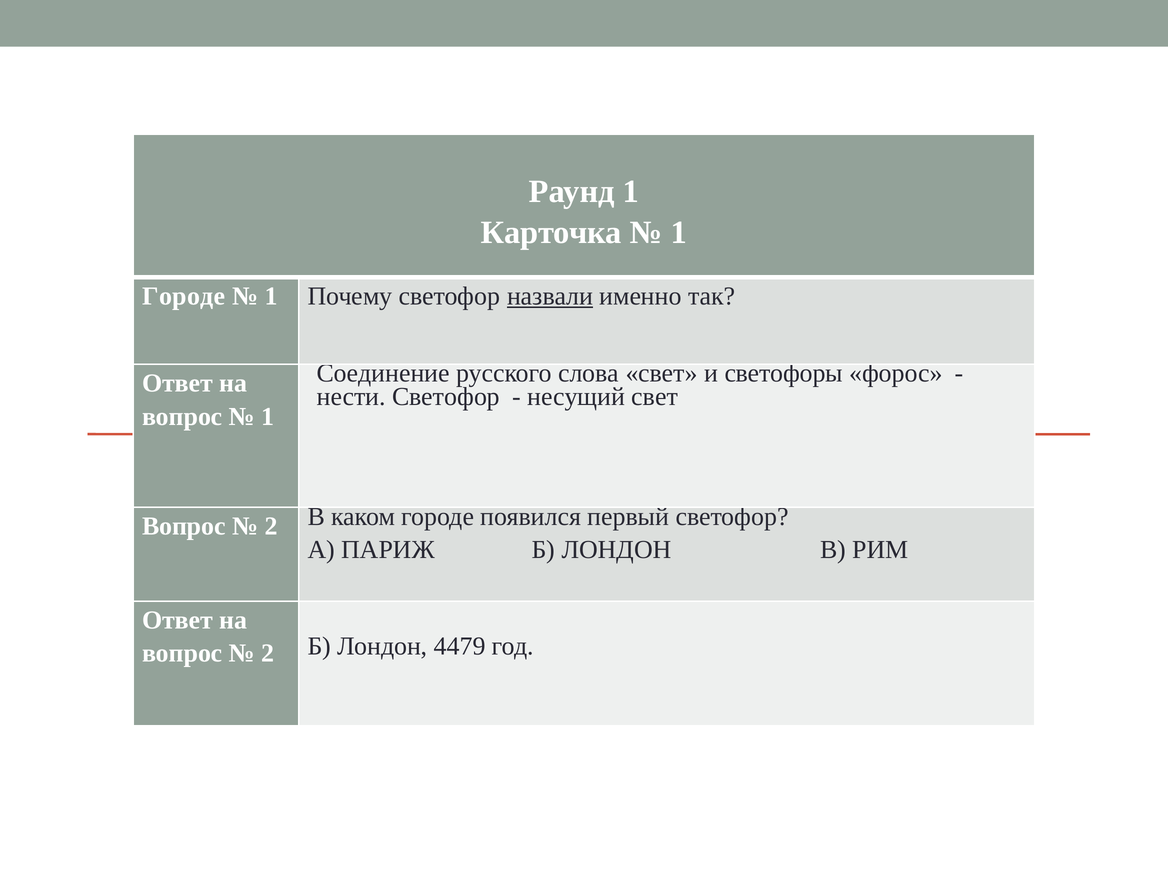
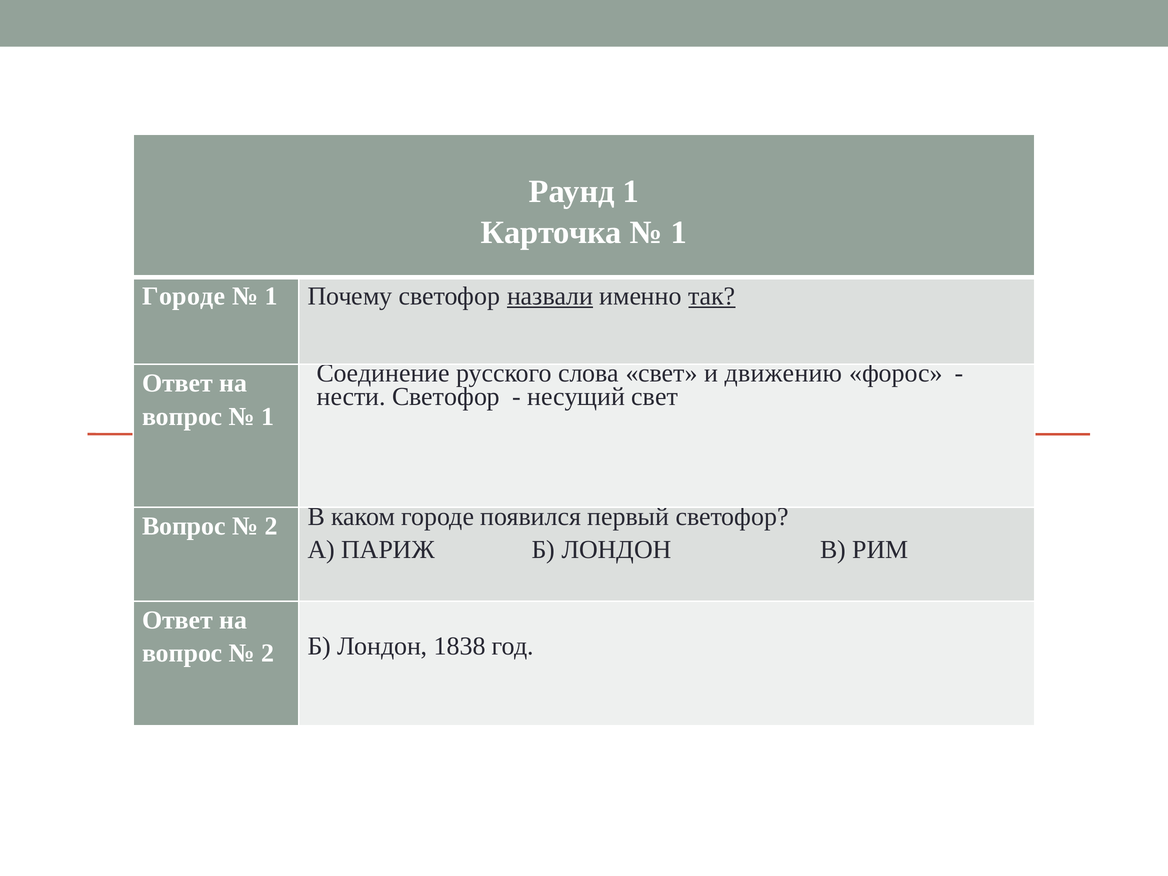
так underline: none -> present
светофоры: светофоры -> движению
4479: 4479 -> 1838
